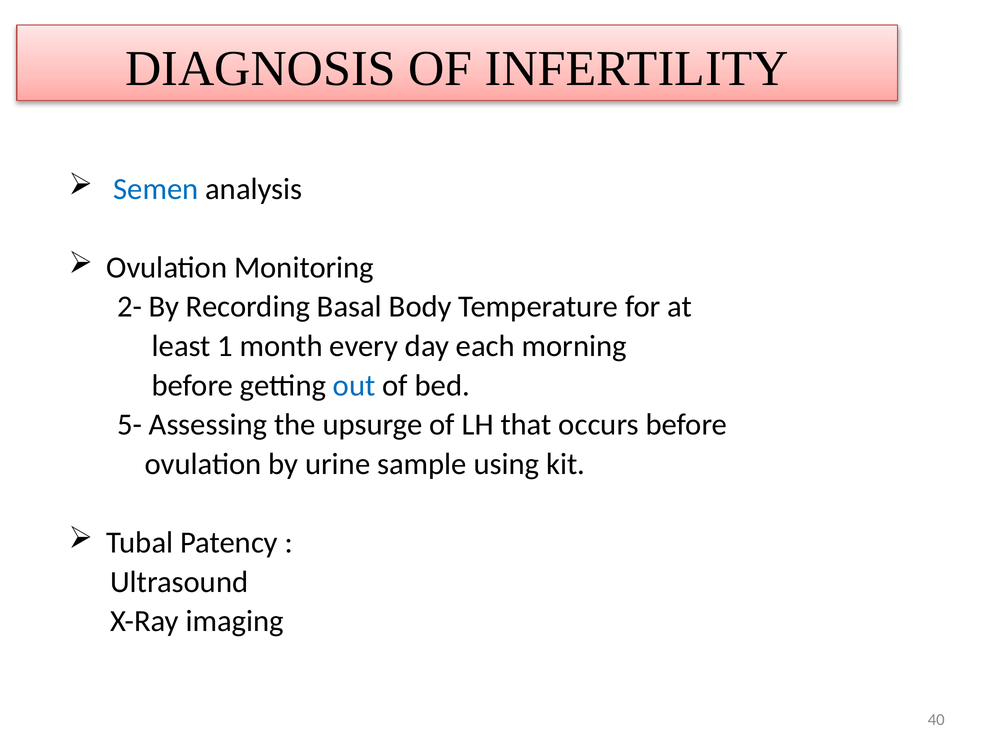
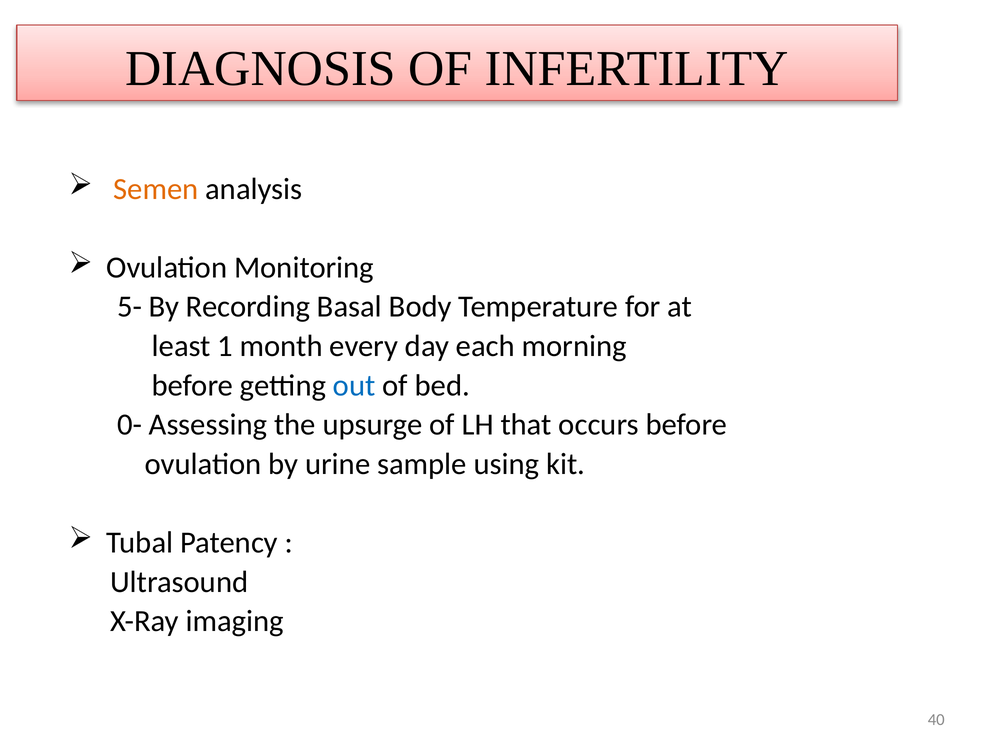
Semen colour: blue -> orange
2-: 2- -> 5-
5-: 5- -> 0-
